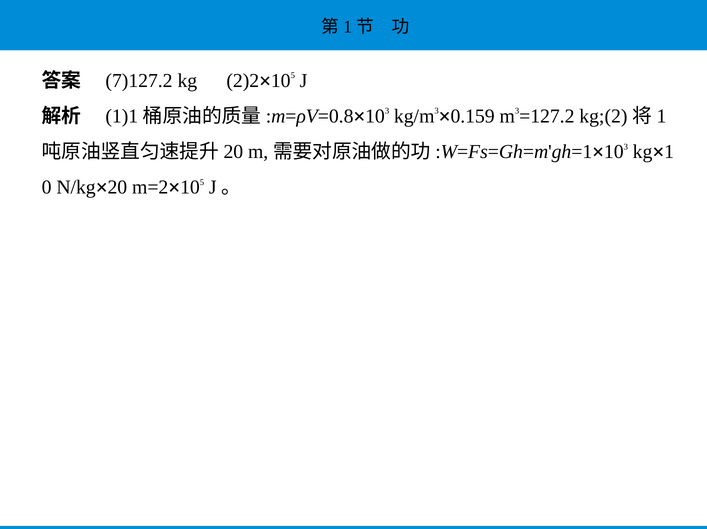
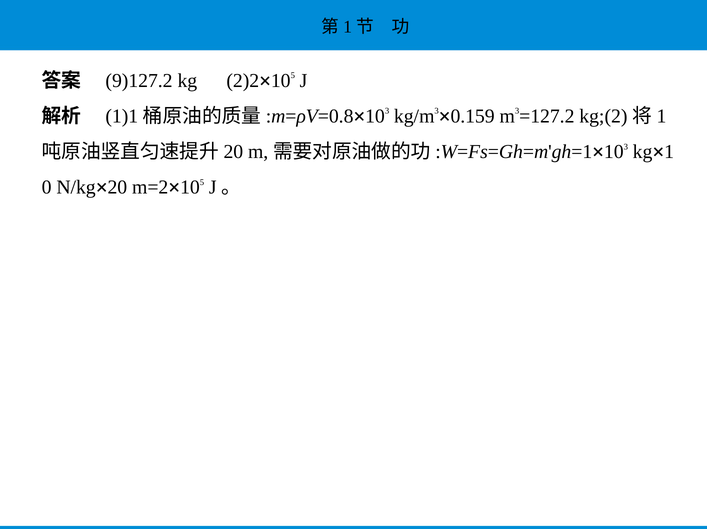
7)127.2: 7)127.2 -> 9)127.2
